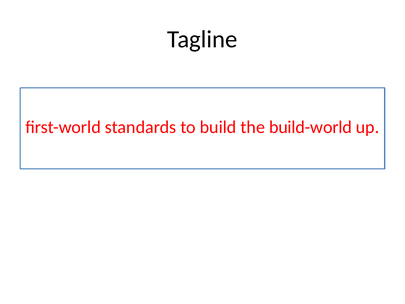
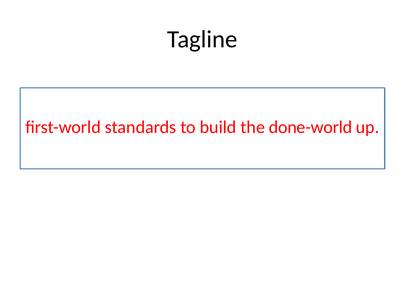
build-world: build-world -> done-world
